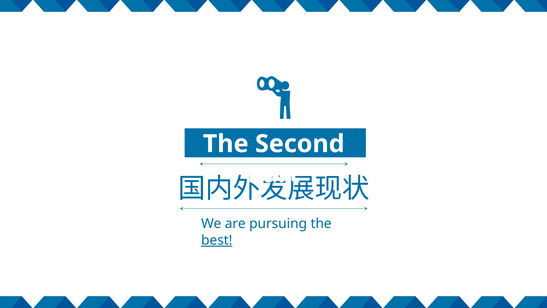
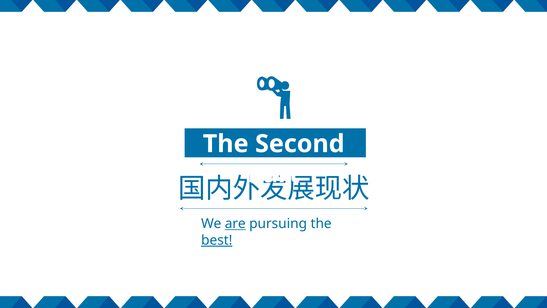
are underline: none -> present
